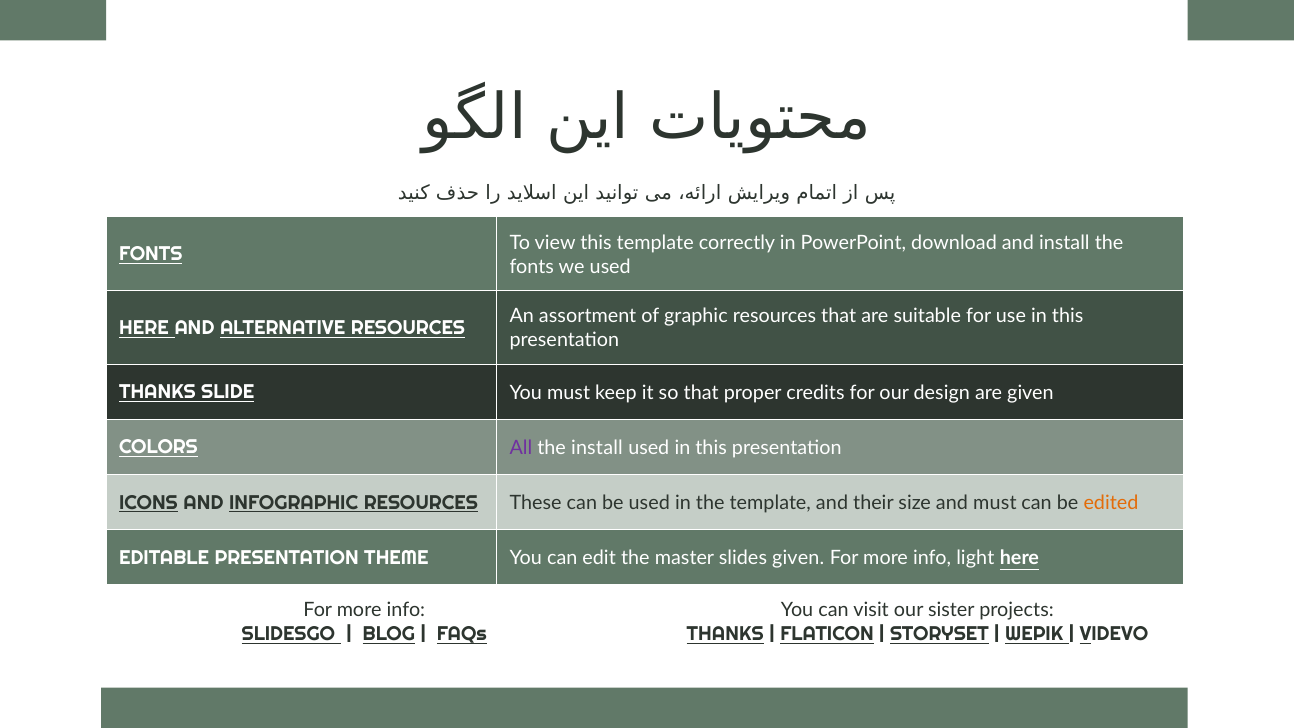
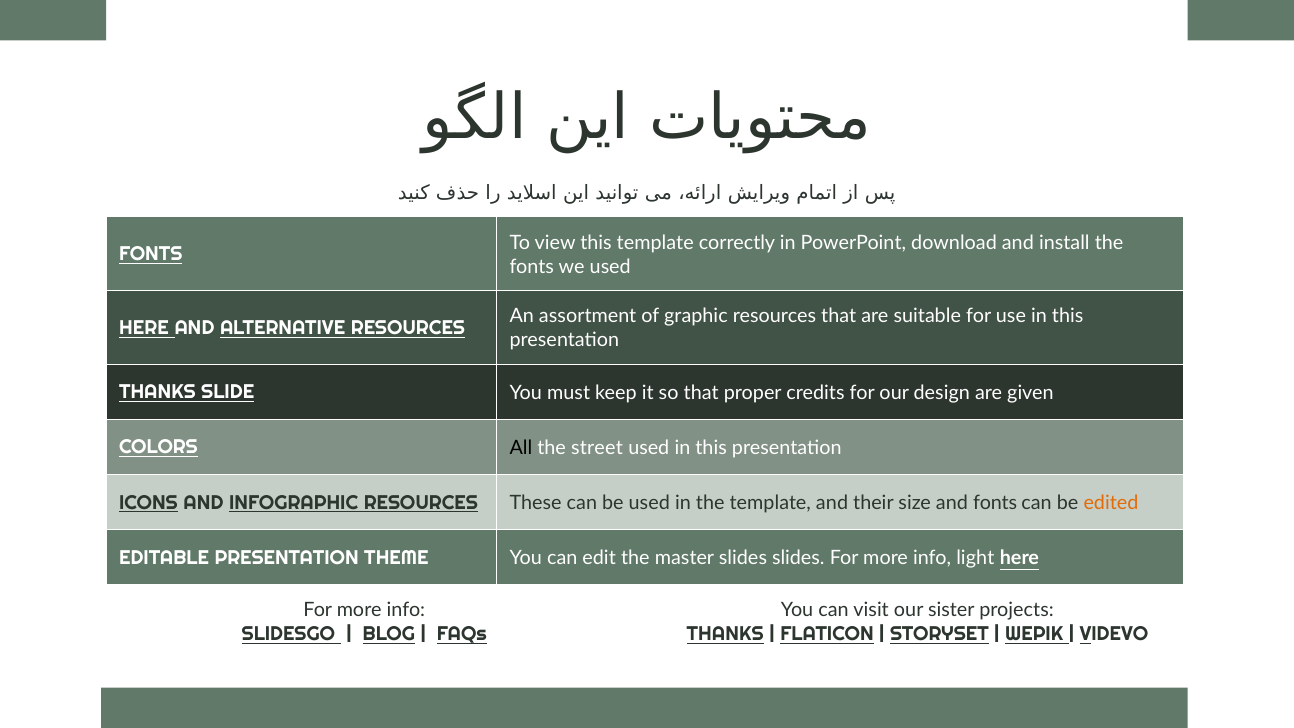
All colour: purple -> black
the install: install -> street
and must: must -> fonts
slides given: given -> slides
